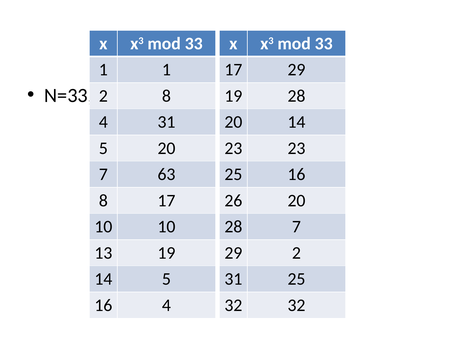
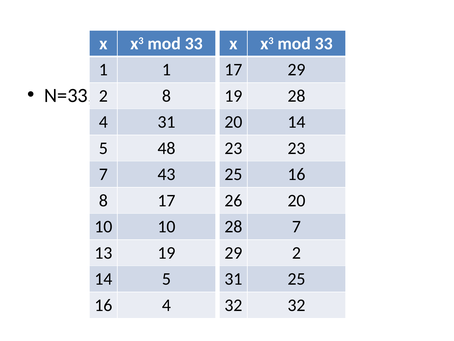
5 20: 20 -> 48
63: 63 -> 43
